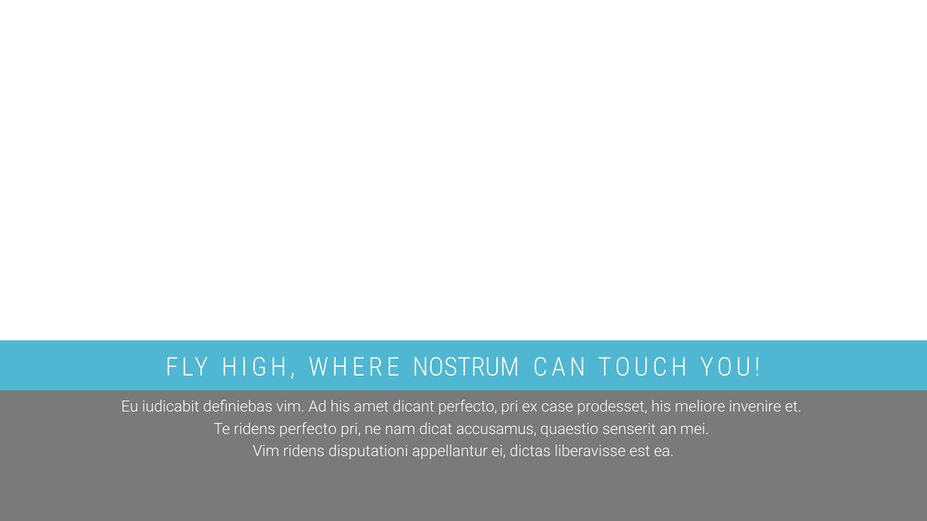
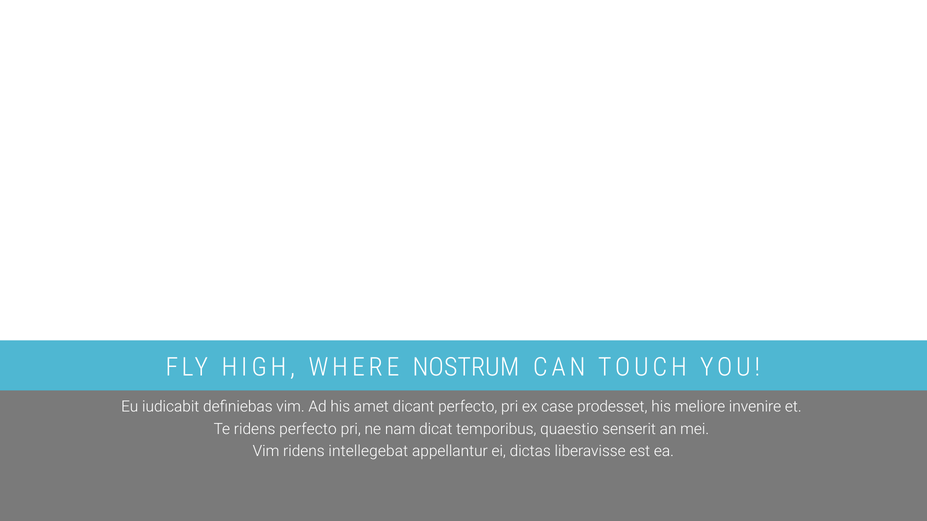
accusamus: accusamus -> temporibus
disputationi: disputationi -> intellegebat
